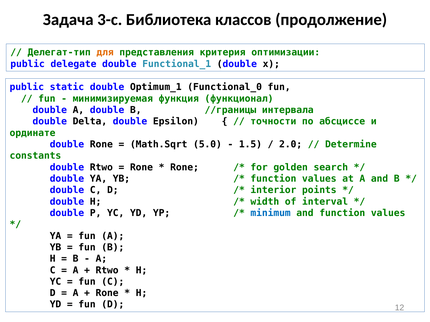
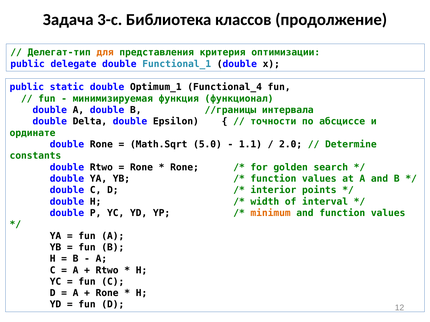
Functional_0: Functional_0 -> Functional_4
1.5: 1.5 -> 1.1
minimum colour: blue -> orange
